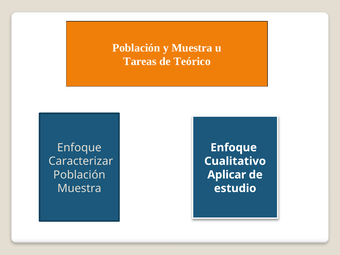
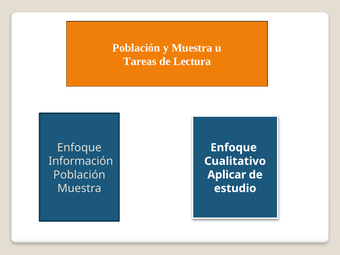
Teórico: Teórico -> Lectura
Caracterizar: Caracterizar -> Información
